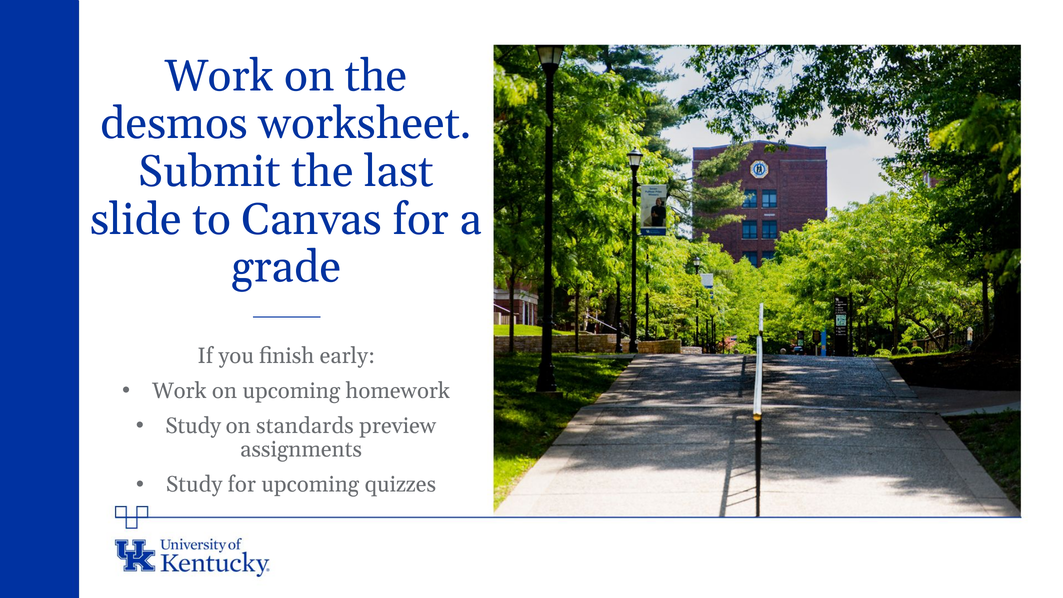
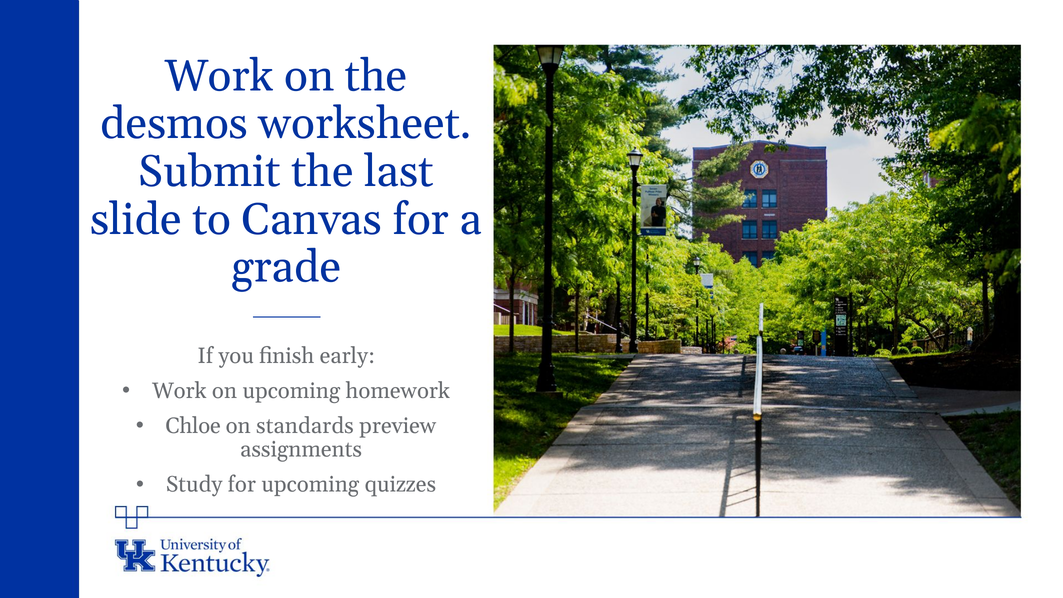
Study at (193, 426): Study -> Chloe
